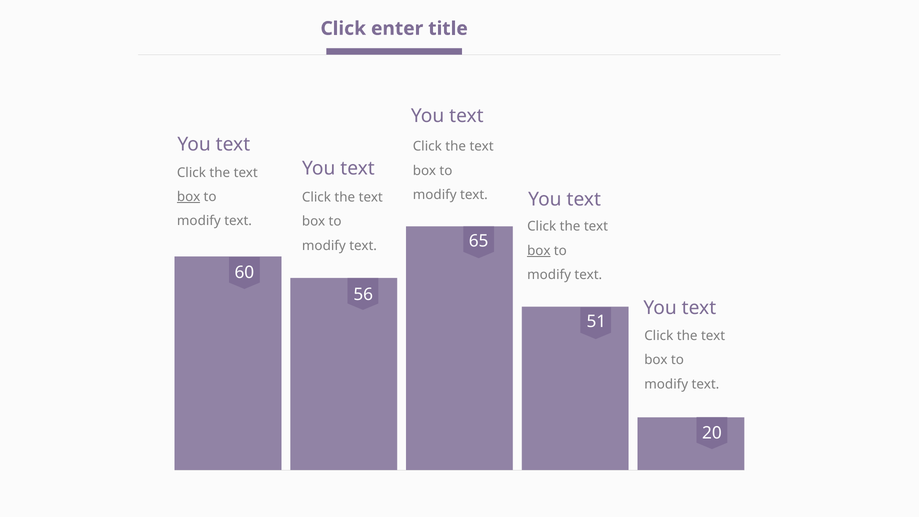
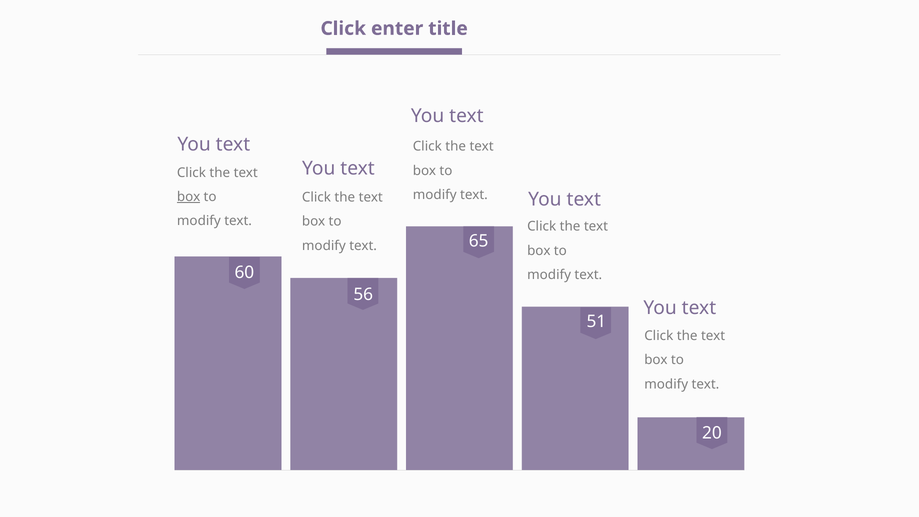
box at (539, 251) underline: present -> none
